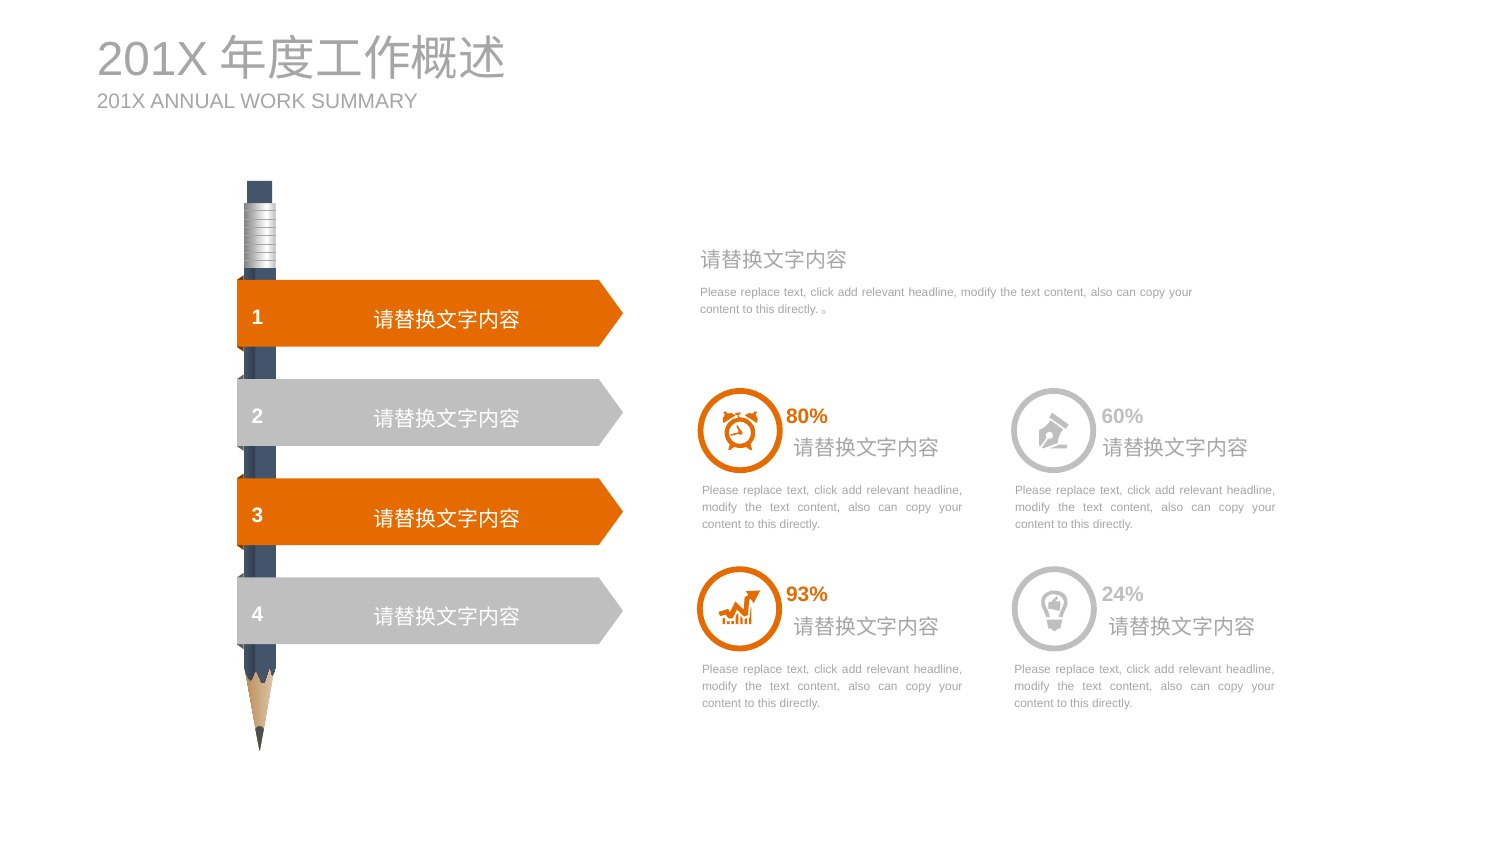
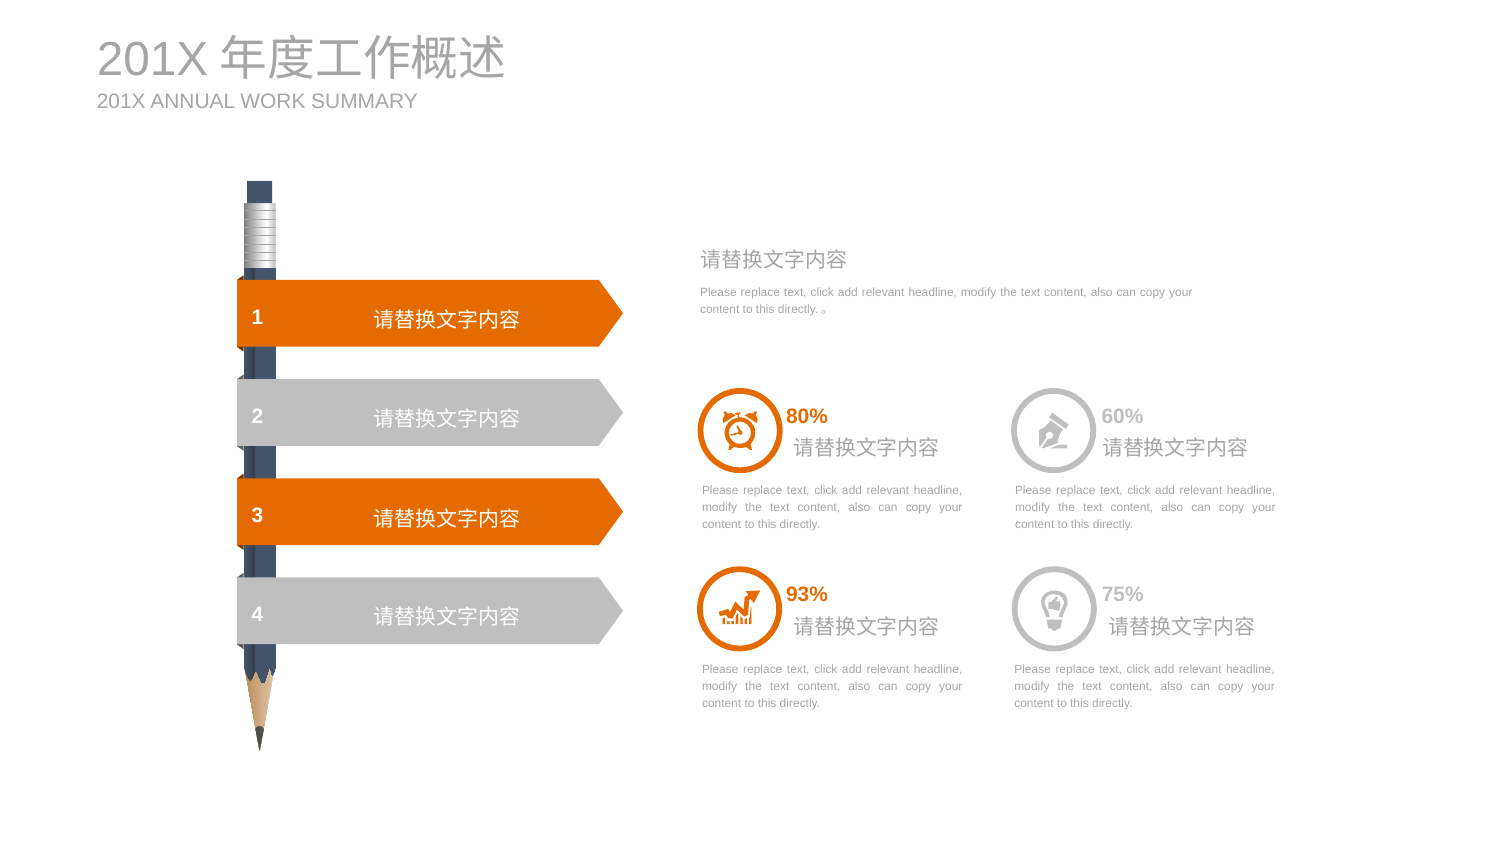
24%: 24% -> 75%
